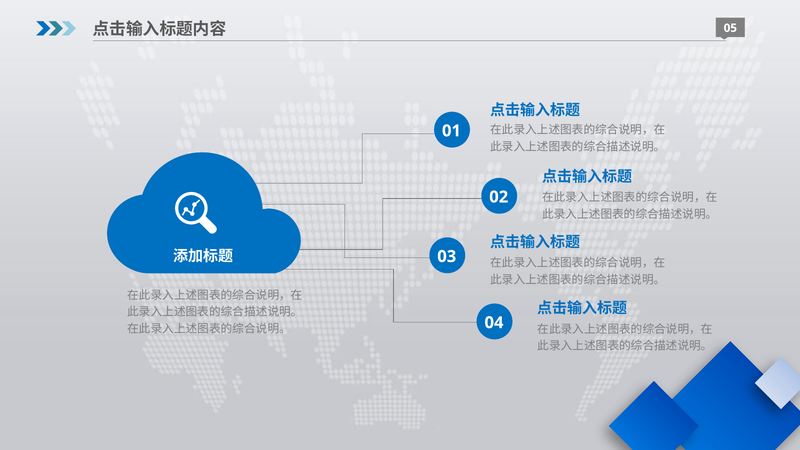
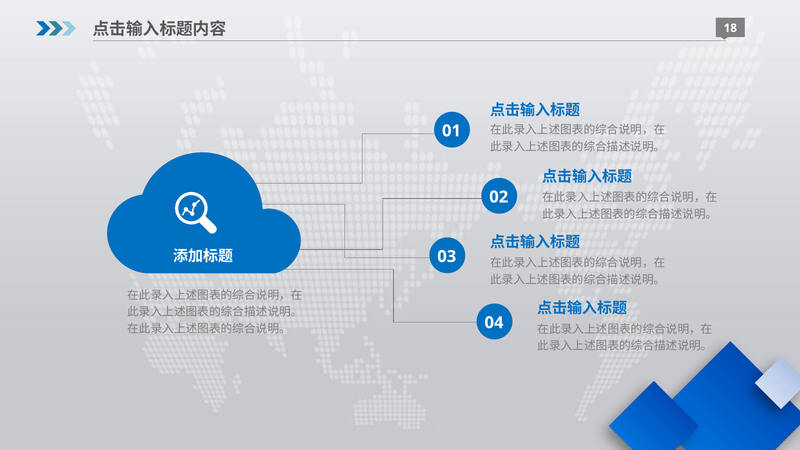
05: 05 -> 18
